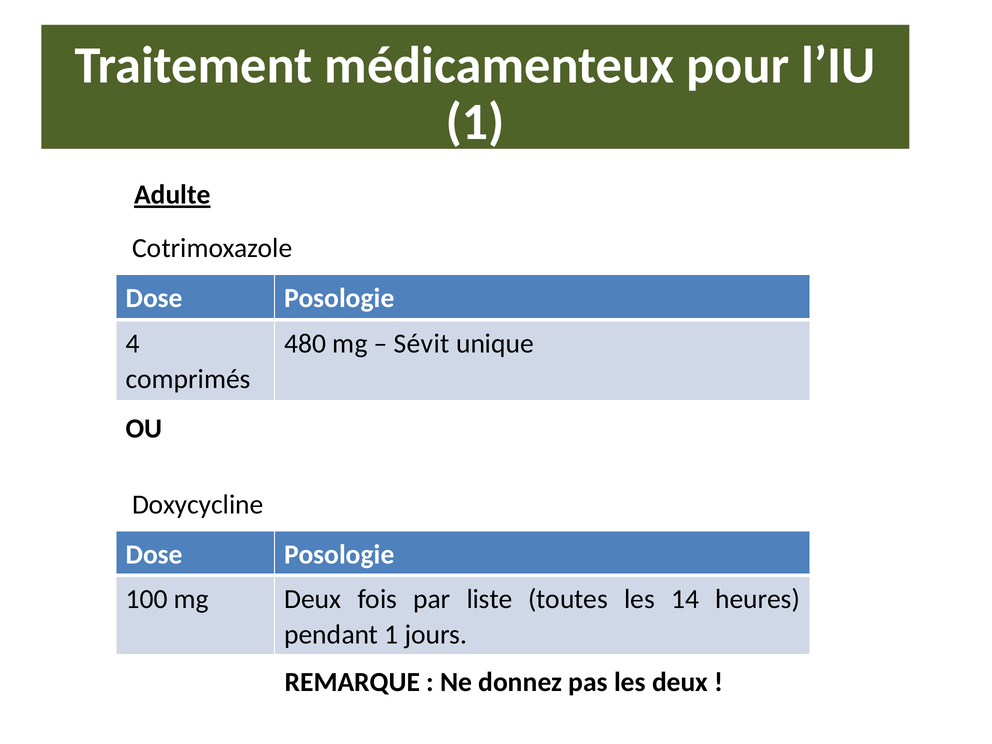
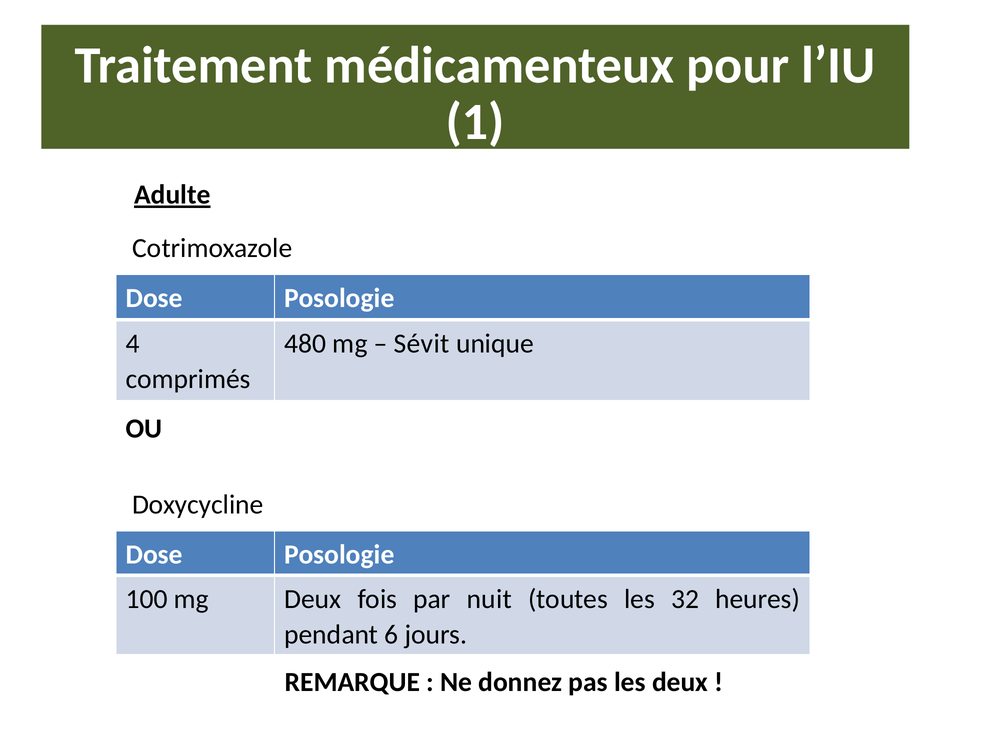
liste: liste -> nuit
14: 14 -> 32
pendant 1: 1 -> 6
